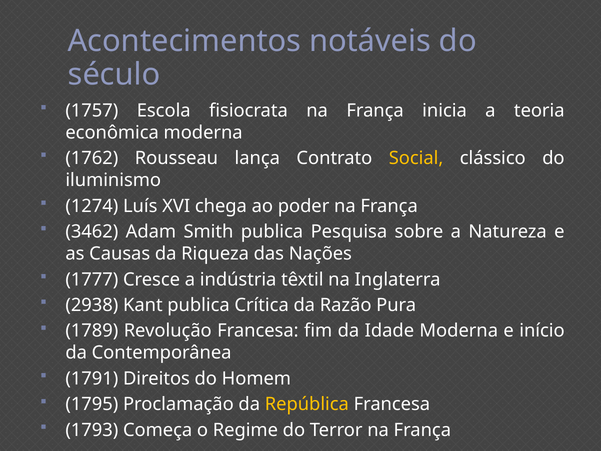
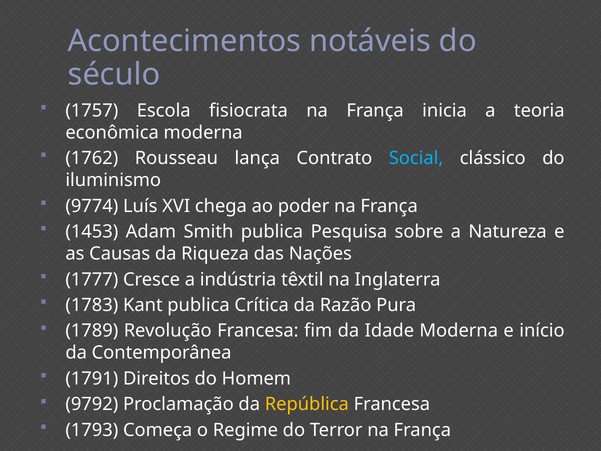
Social colour: yellow -> light blue
1274: 1274 -> 9774
3462: 3462 -> 1453
2938: 2938 -> 1783
1795: 1795 -> 9792
